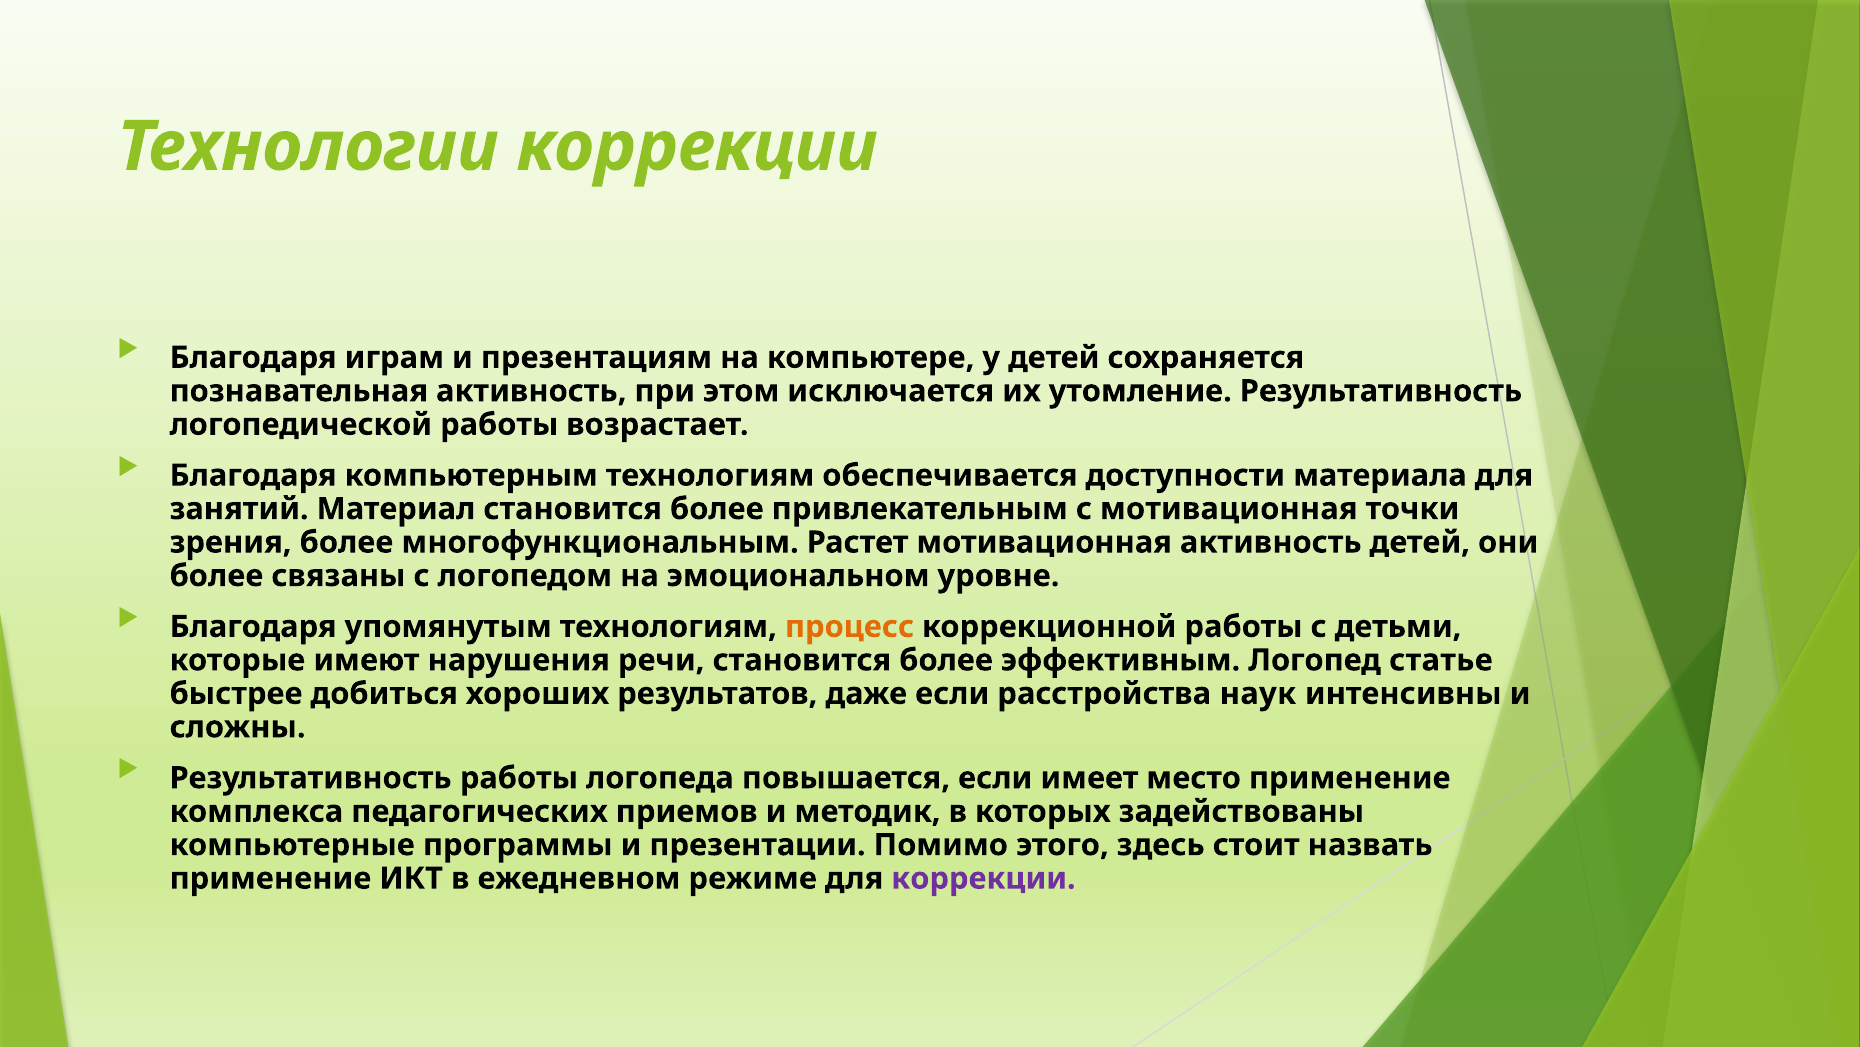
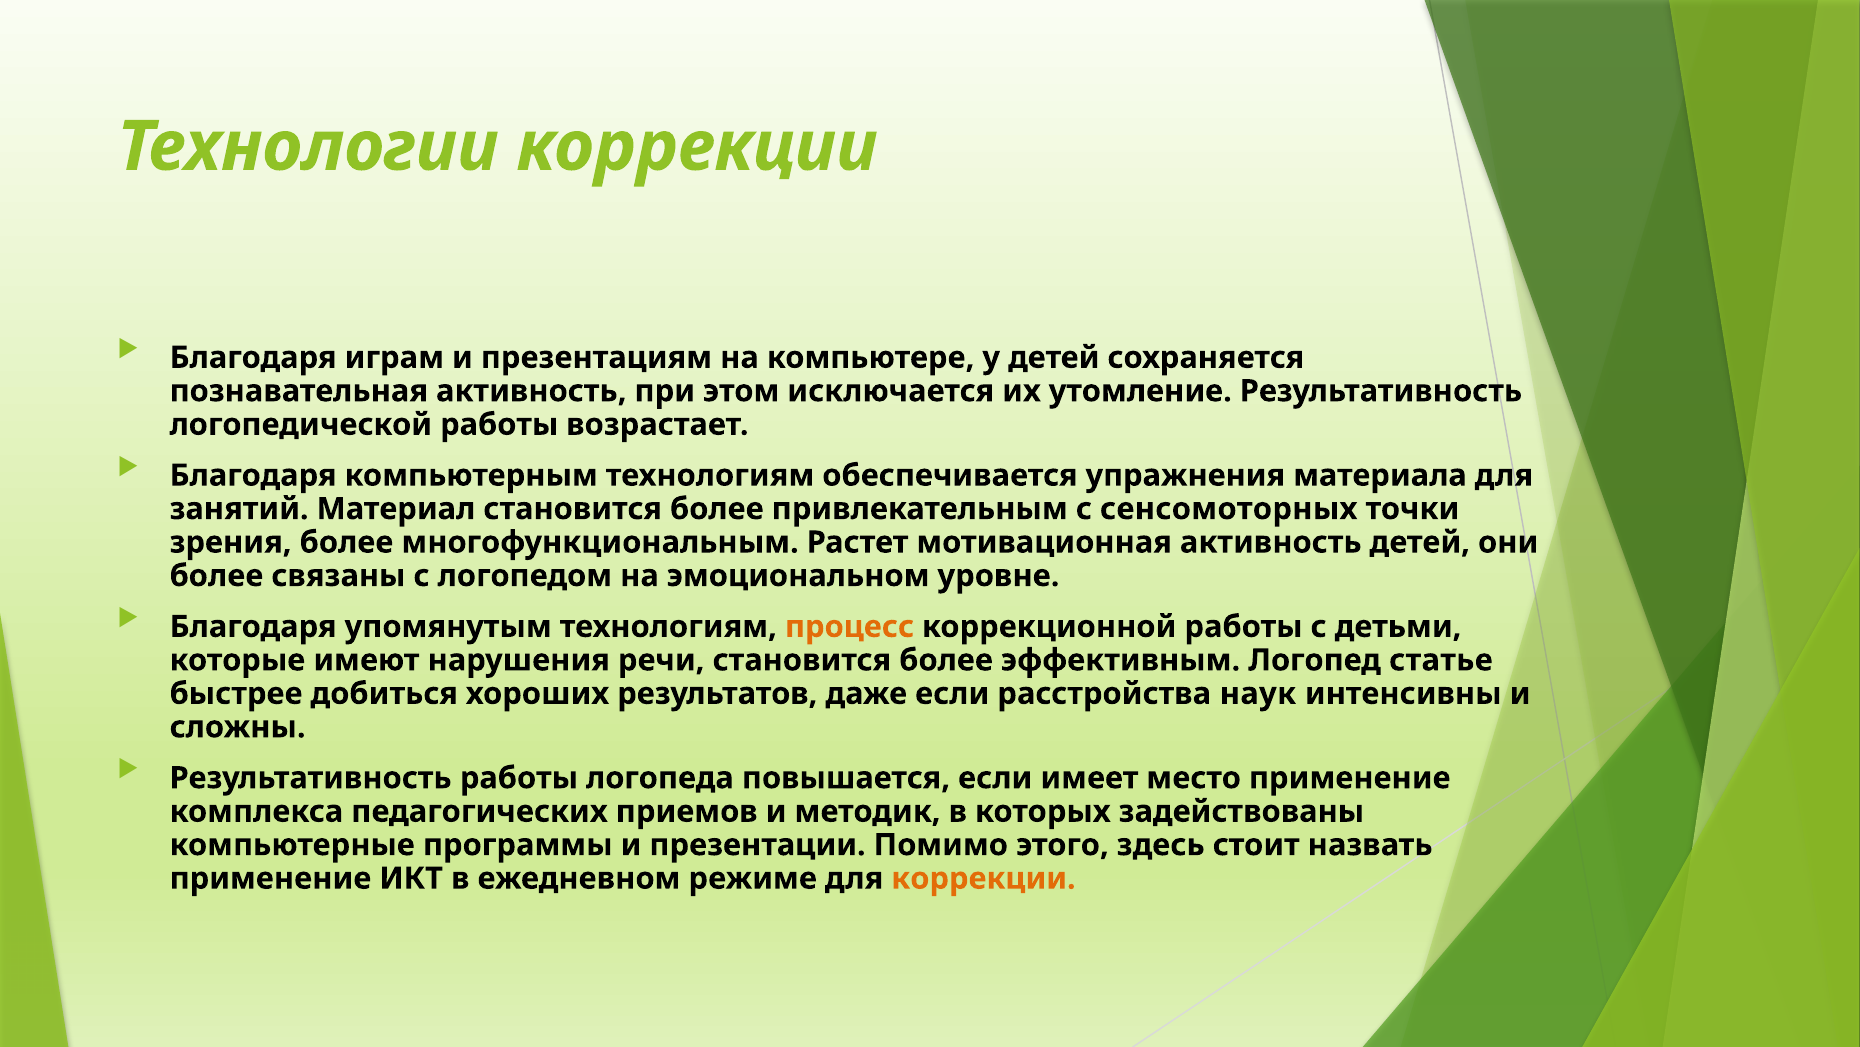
доступности: доступности -> упражнения
с мотивационная: мотивационная -> сенсомоторных
коррекции at (983, 878) colour: purple -> orange
